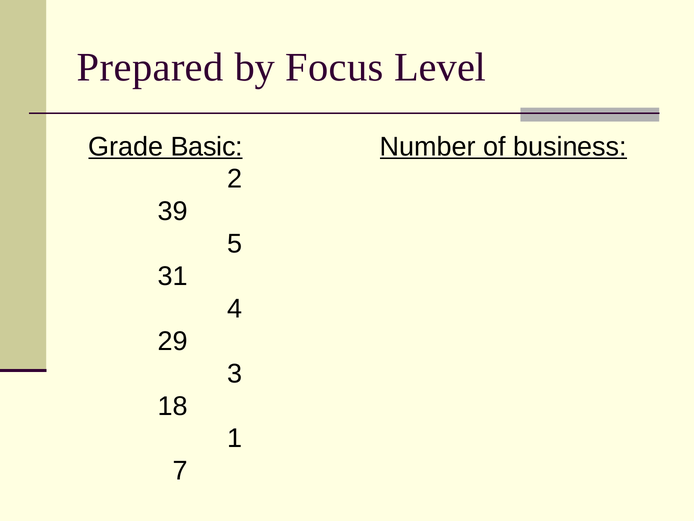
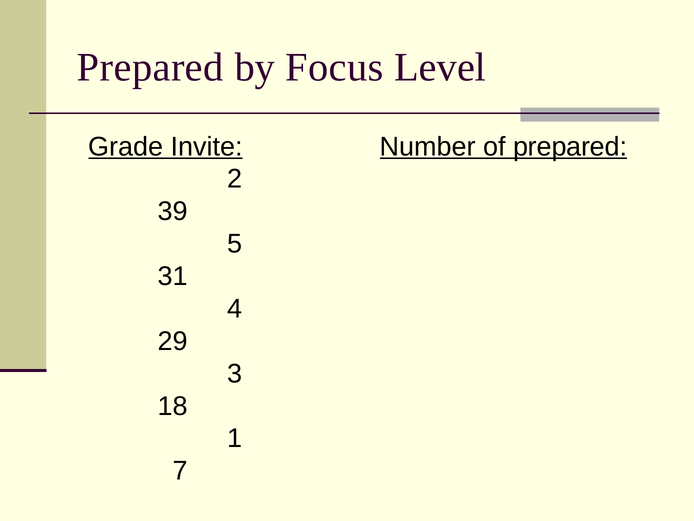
Basic: Basic -> Invite
of business: business -> prepared
